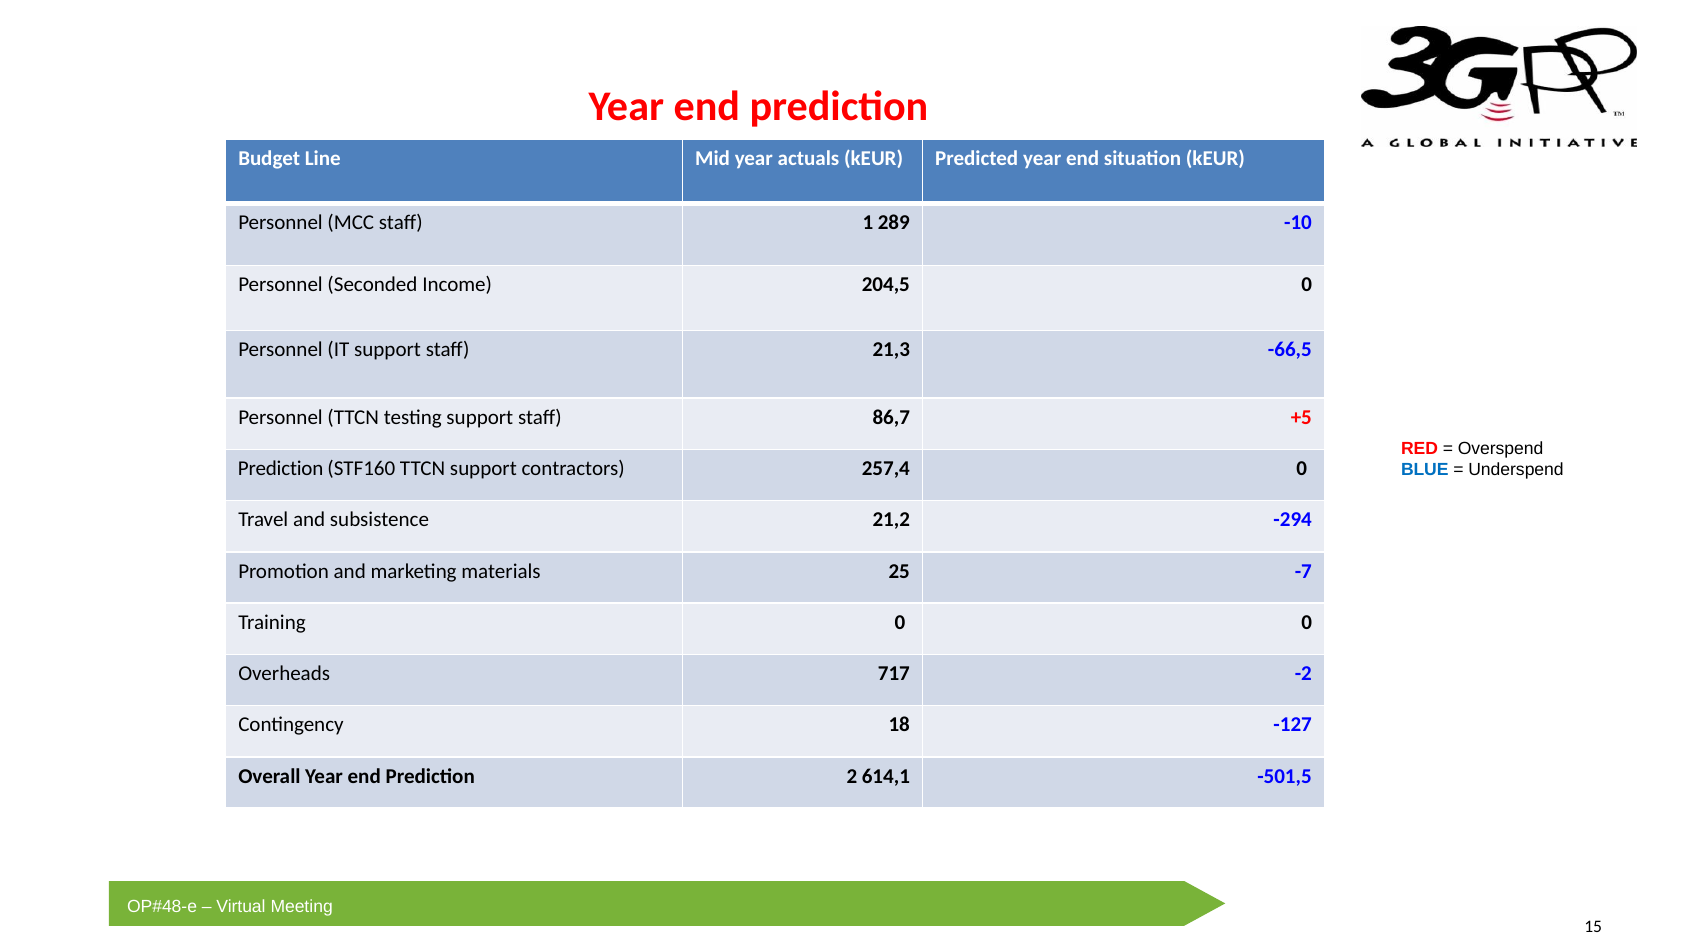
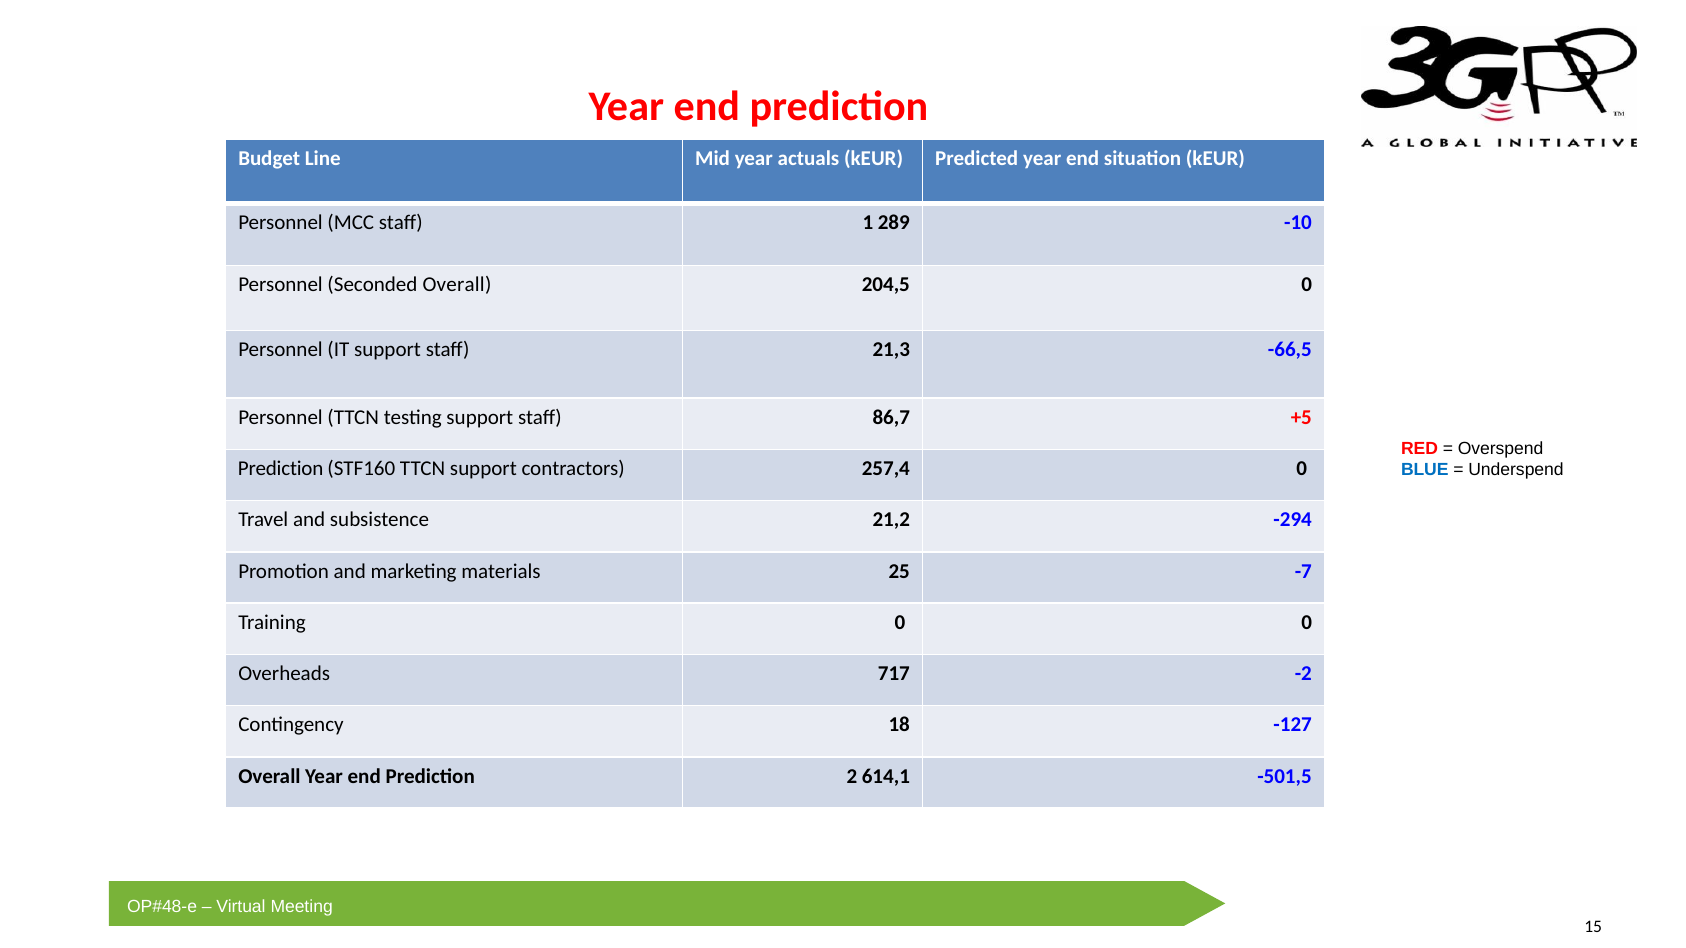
Seconded Income: Income -> Overall
